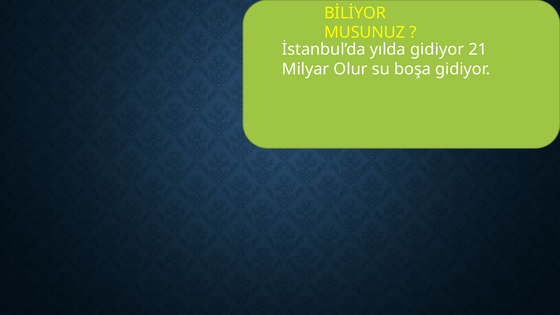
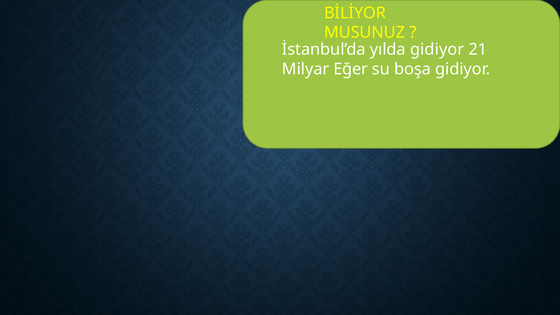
Olur: Olur -> Eğer
